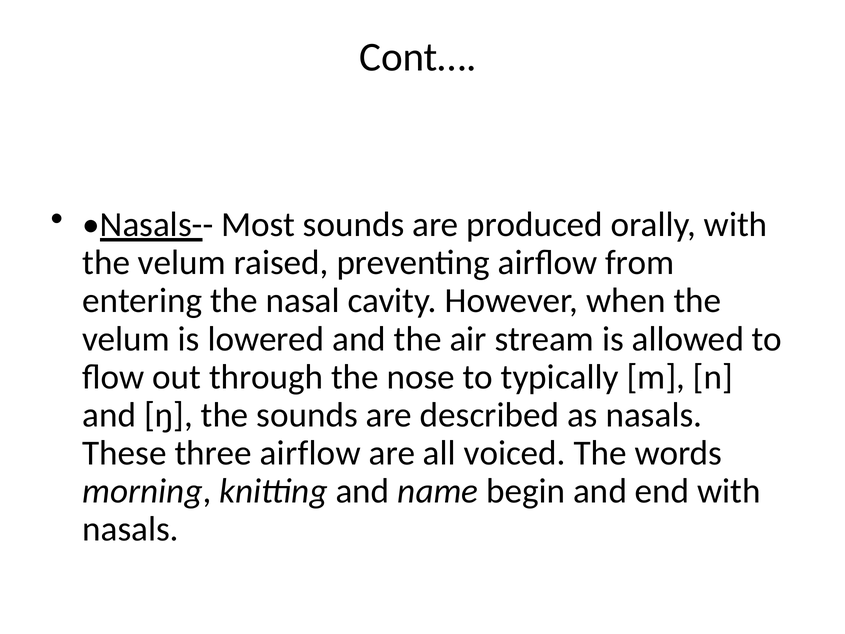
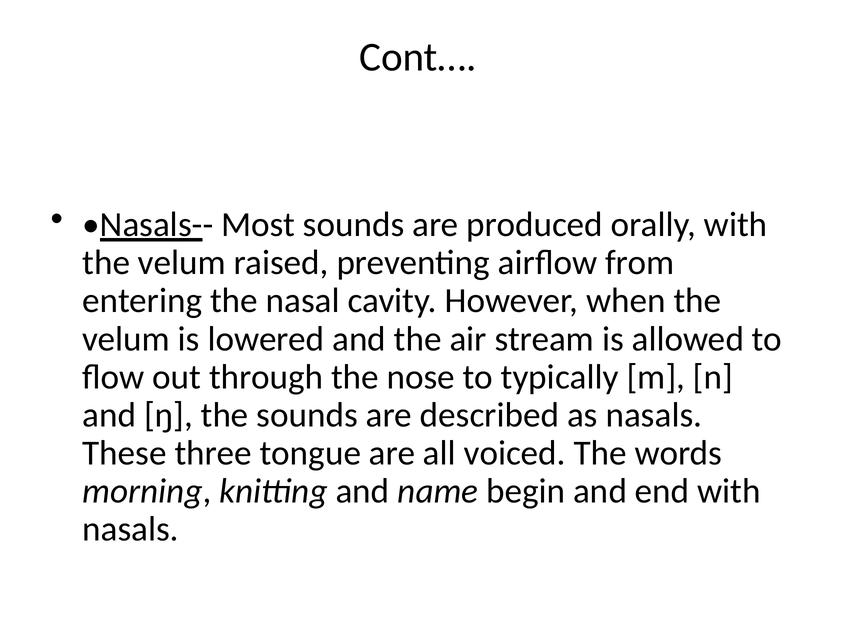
three airflow: airflow -> tongue
